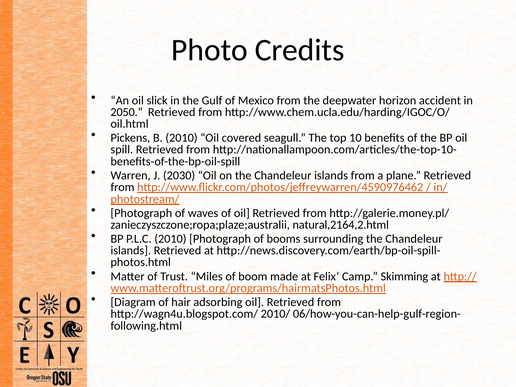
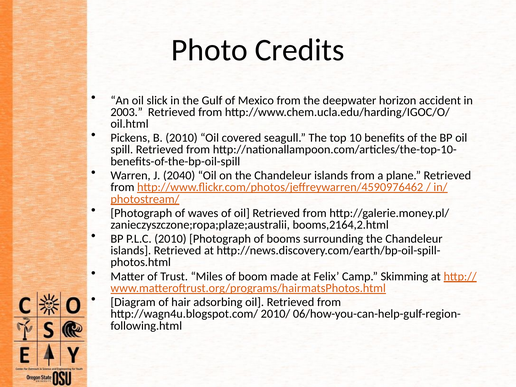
2050: 2050 -> 2003
2030: 2030 -> 2040
natural,2164,2.html: natural,2164,2.html -> booms,2164,2.html
